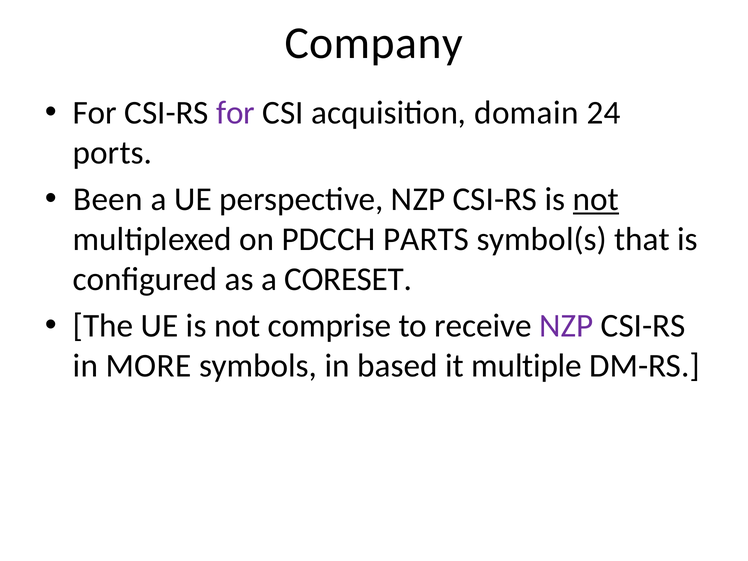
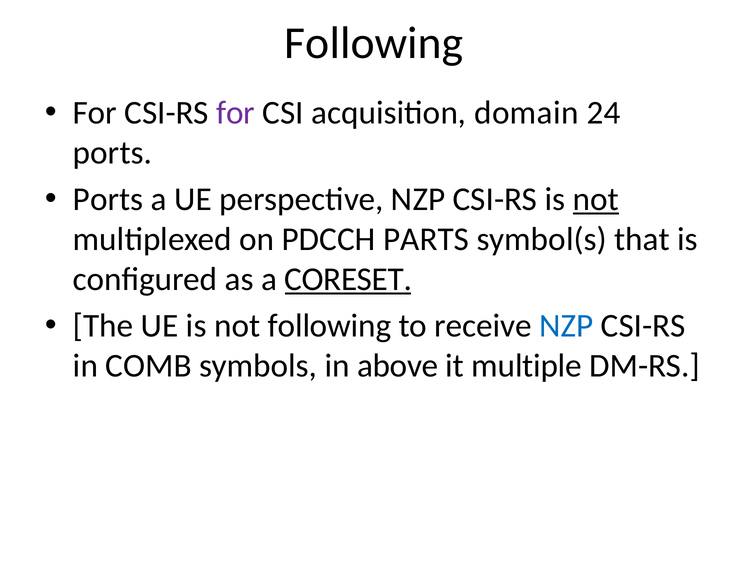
Company at (374, 43): Company -> Following
Been at (108, 199): Been -> Ports
CORESET underline: none -> present
not comprise: comprise -> following
NZP at (566, 326) colour: purple -> blue
MORE: MORE -> COMB
based: based -> above
